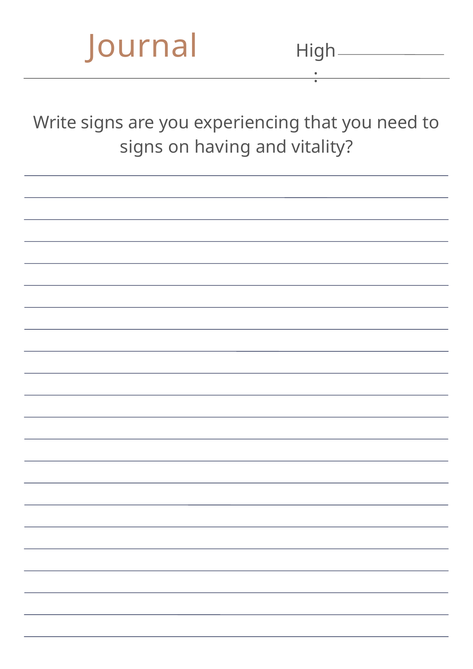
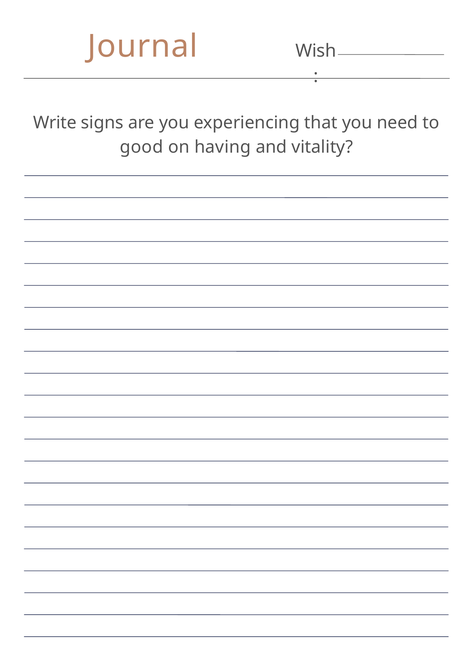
High: High -> Wish
signs at (142, 147): signs -> good
